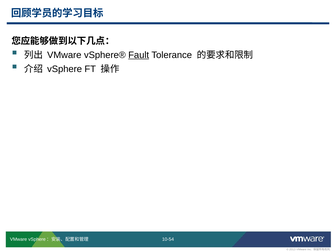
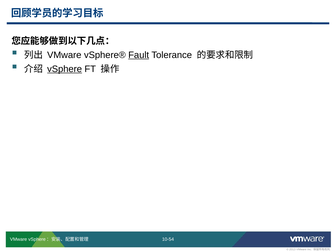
vSphere underline: none -> present
